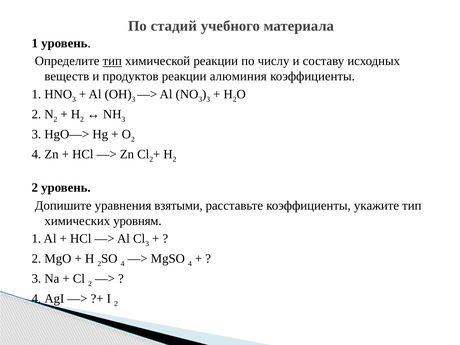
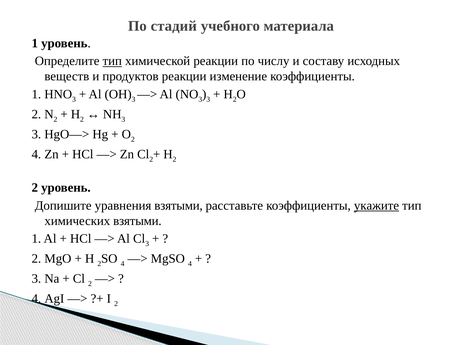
алюминия: алюминия -> изменение
укажите underline: none -> present
химических уровням: уровням -> взятыми
